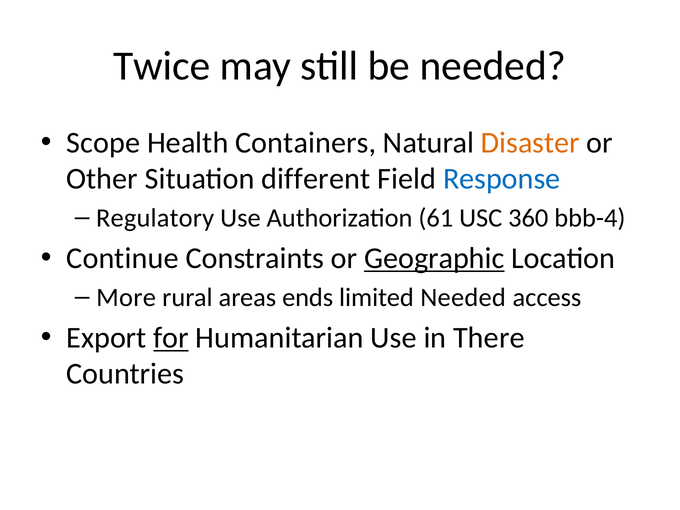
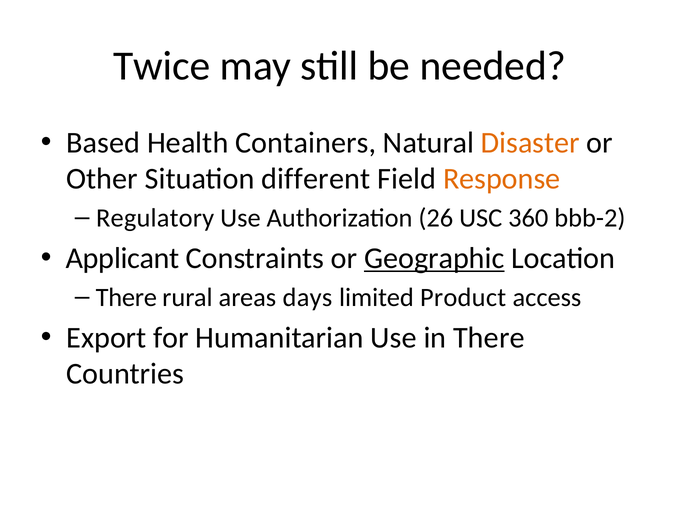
Scope: Scope -> Based
Response colour: blue -> orange
61: 61 -> 26
bbb-4: bbb-4 -> bbb-2
Continue: Continue -> Applicant
More at (126, 297): More -> There
ends: ends -> days
limited Needed: Needed -> Product
for underline: present -> none
